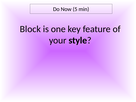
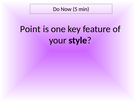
Block: Block -> Point
